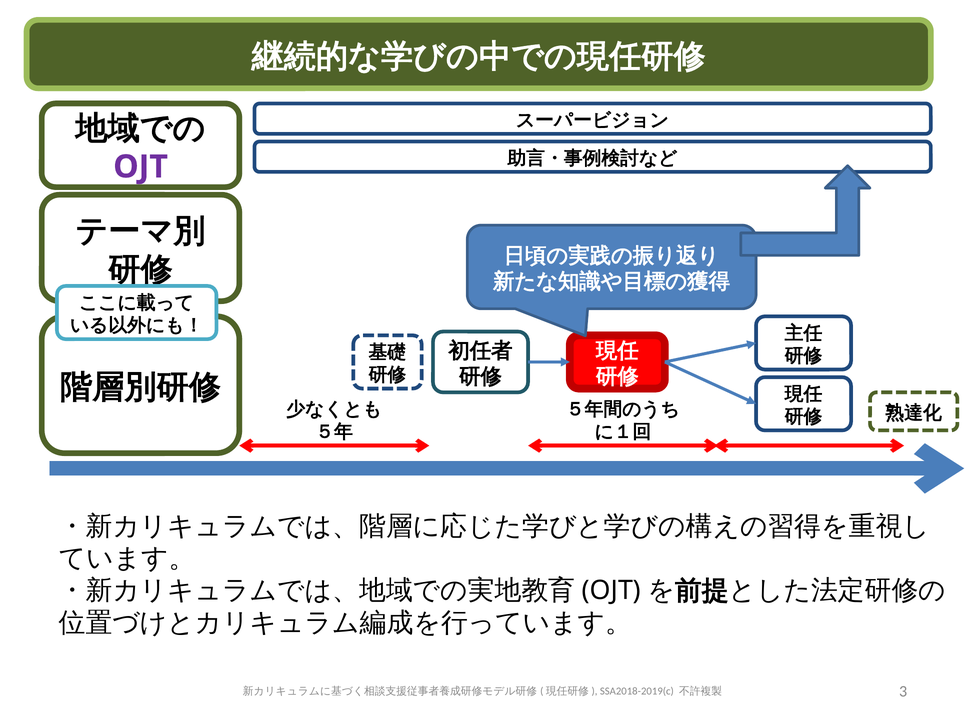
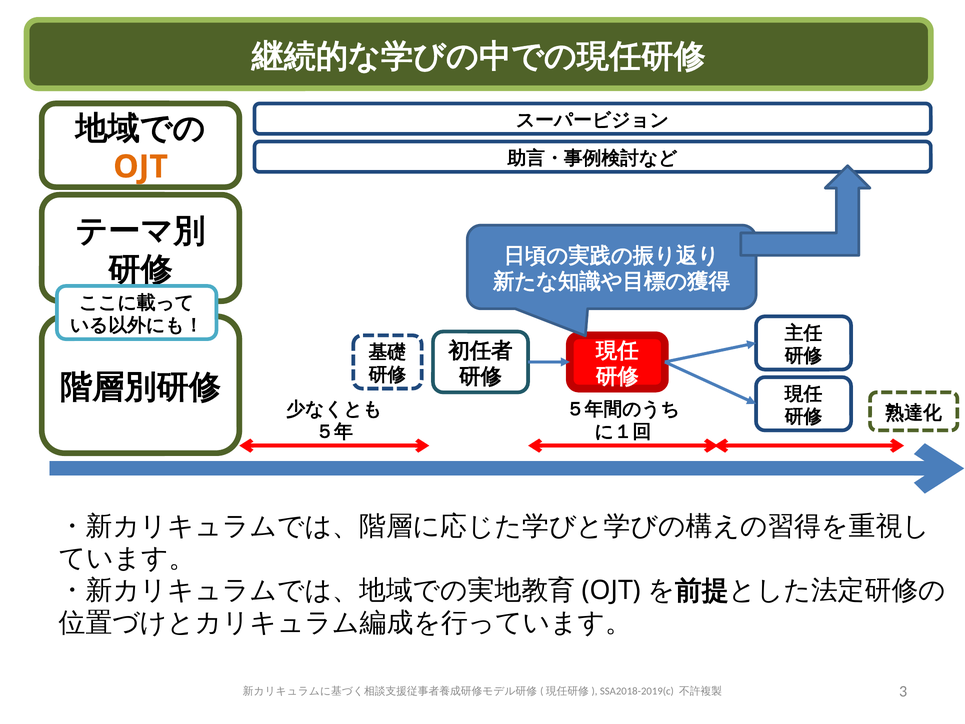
OJT colour: purple -> orange
